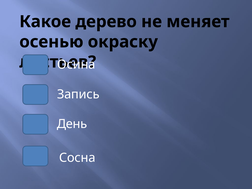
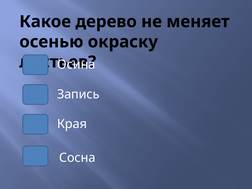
День: День -> Края
